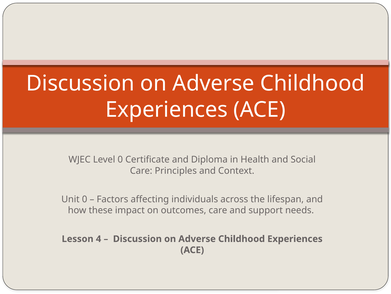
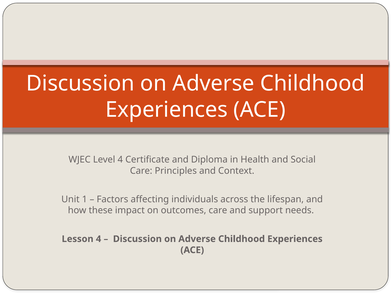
Level 0: 0 -> 4
Unit 0: 0 -> 1
